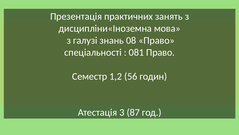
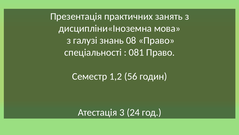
87: 87 -> 24
